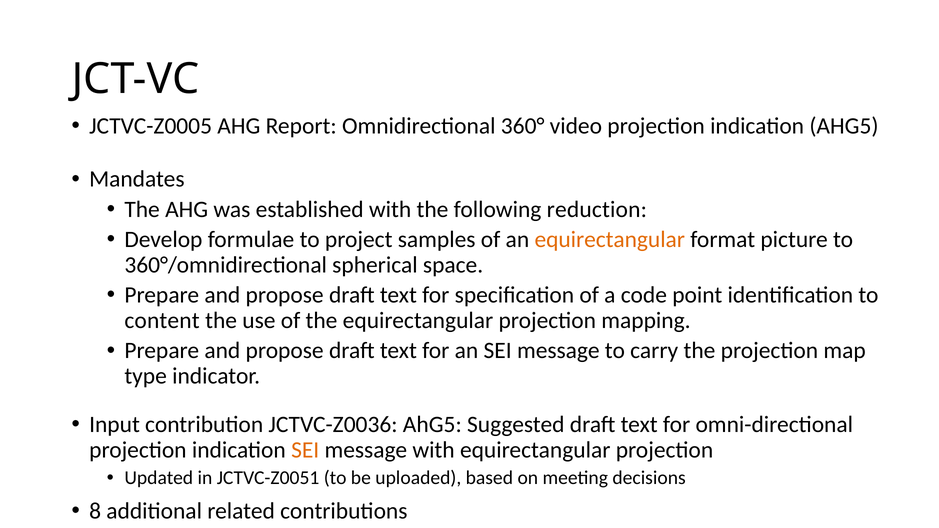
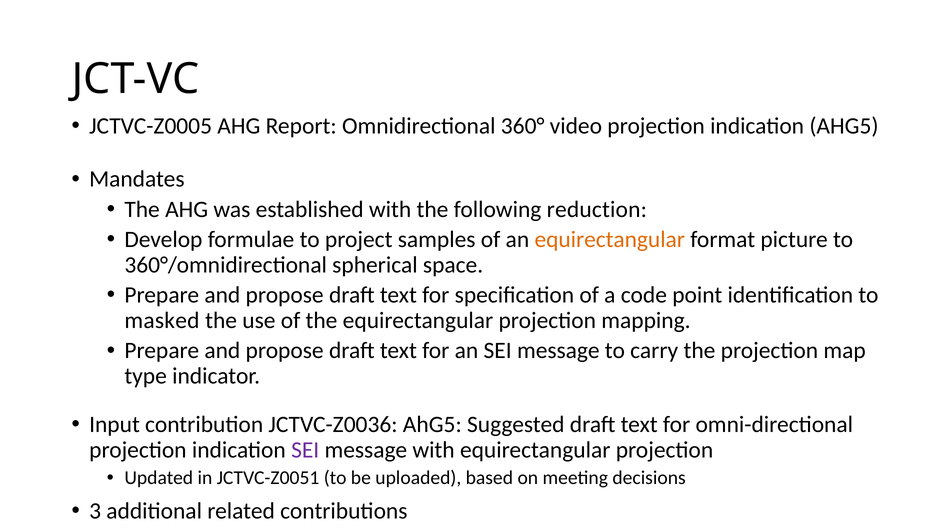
content: content -> masked
SEI at (305, 450) colour: orange -> purple
8: 8 -> 3
